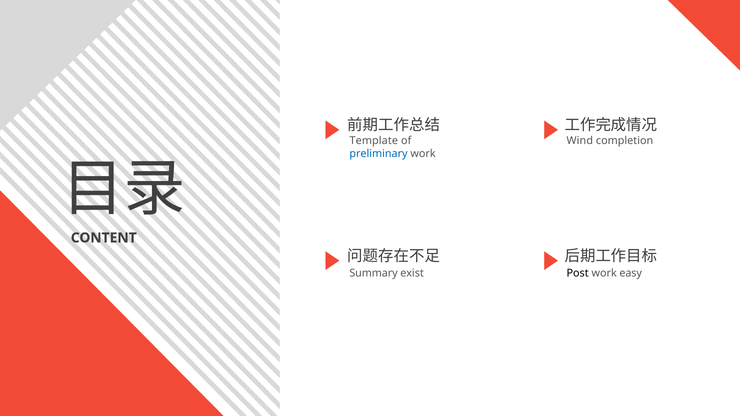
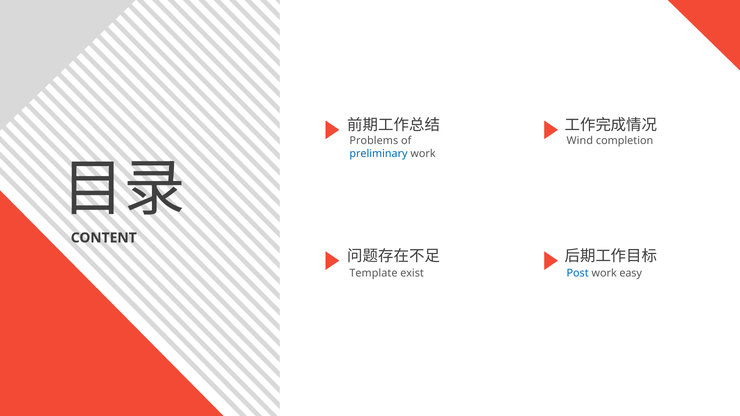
Template: Template -> Problems
Summary: Summary -> Template
Post colour: black -> blue
